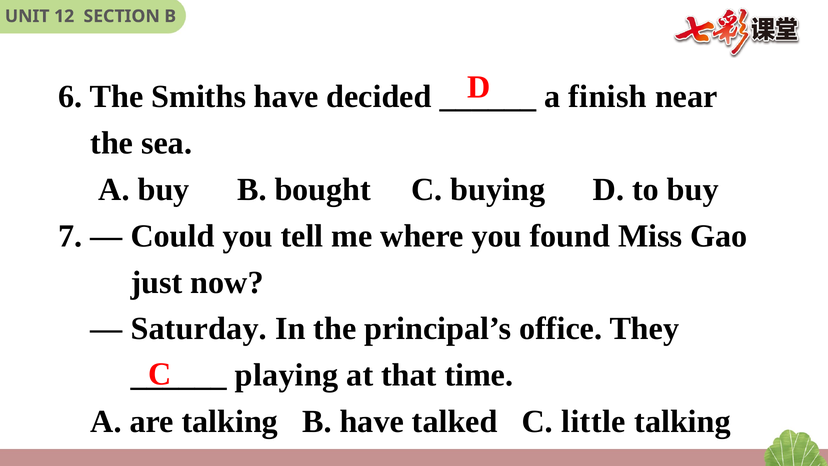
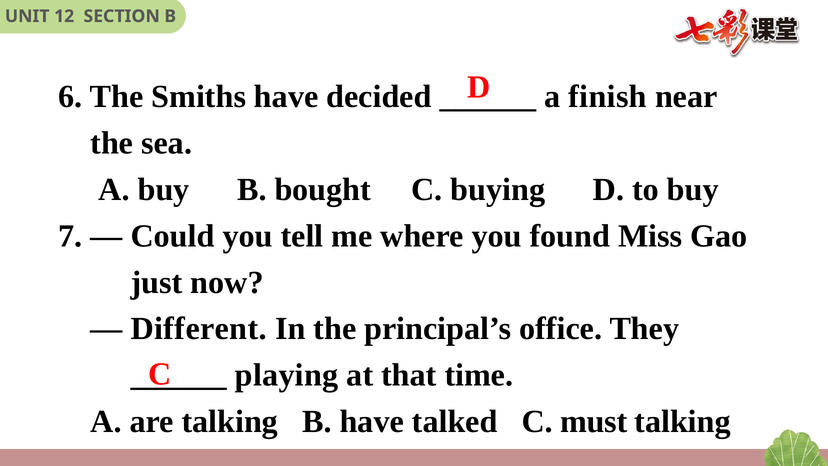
Saturday: Saturday -> Different
little: little -> must
